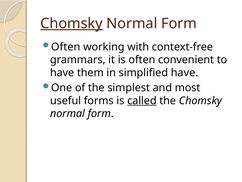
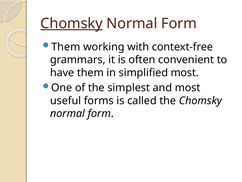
Often at (66, 47): Often -> Them
simplified have: have -> most
called underline: present -> none
